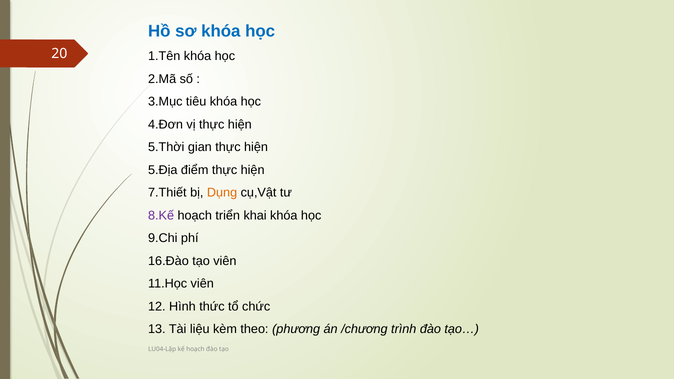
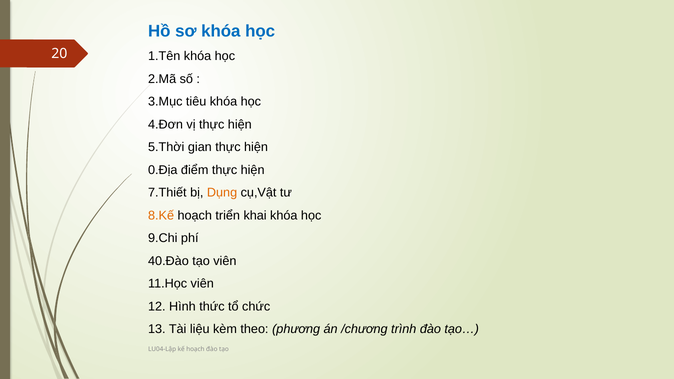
5.Địa: 5.Địa -> 0.Địa
8.Kế colour: purple -> orange
16.Đào: 16.Đào -> 40.Đào
